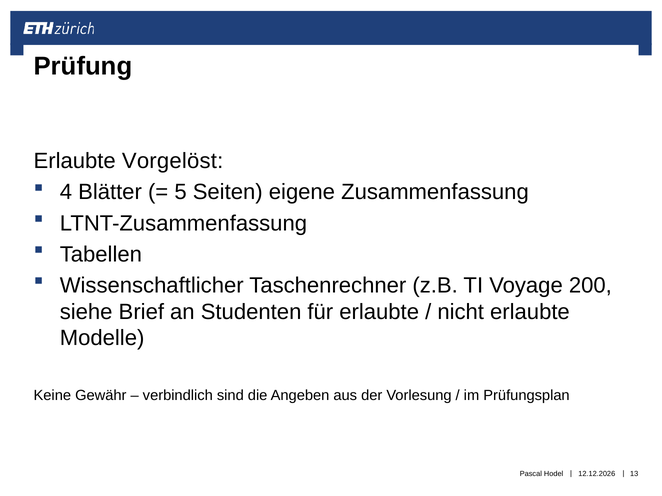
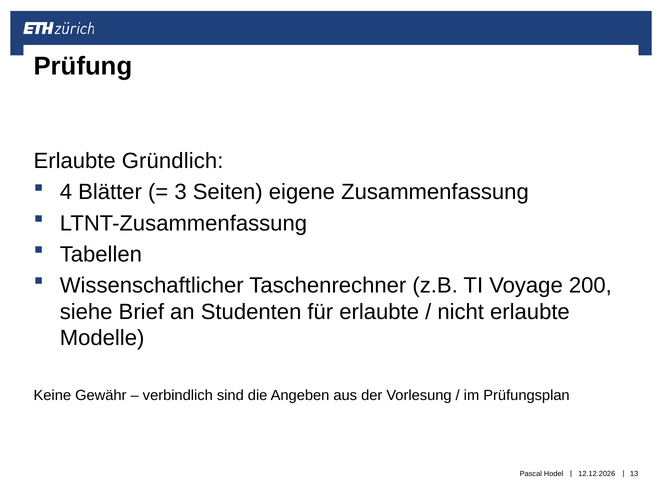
Vorgelöst: Vorgelöst -> Gründlich
5: 5 -> 3
